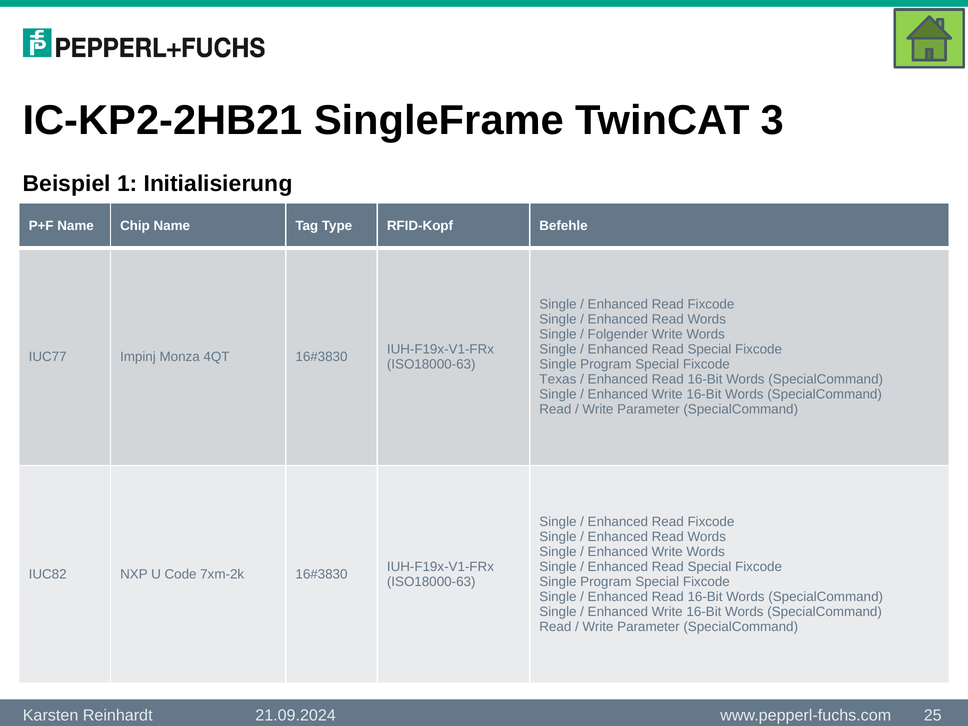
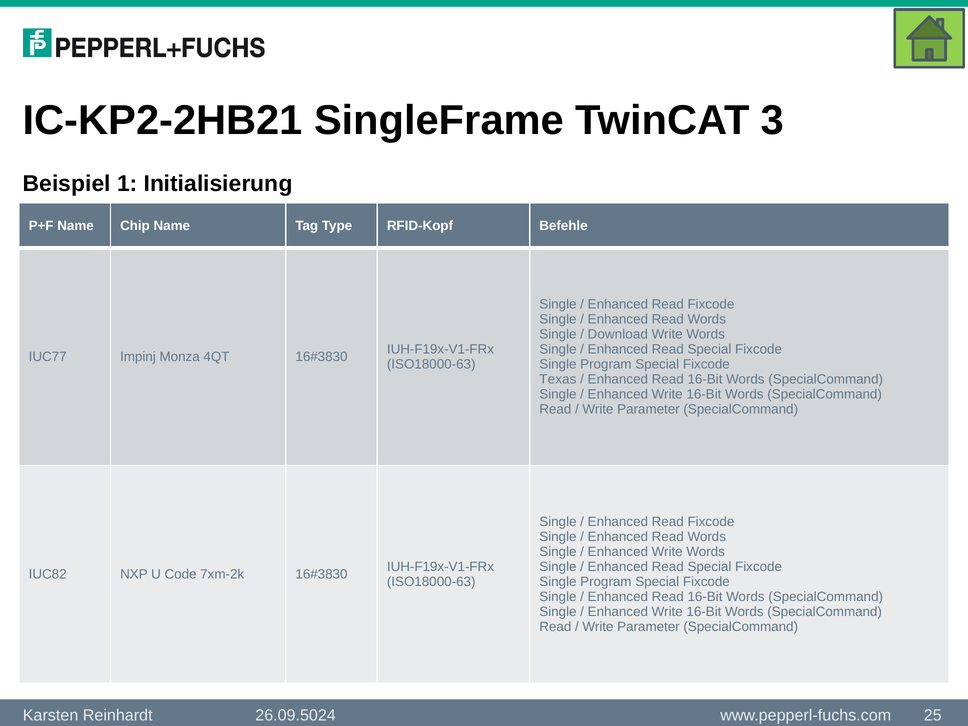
Folgender: Folgender -> Download
21.09.2024: 21.09.2024 -> 26.09.5024
